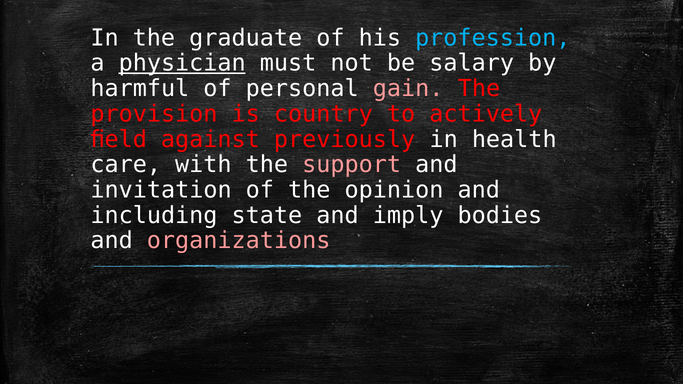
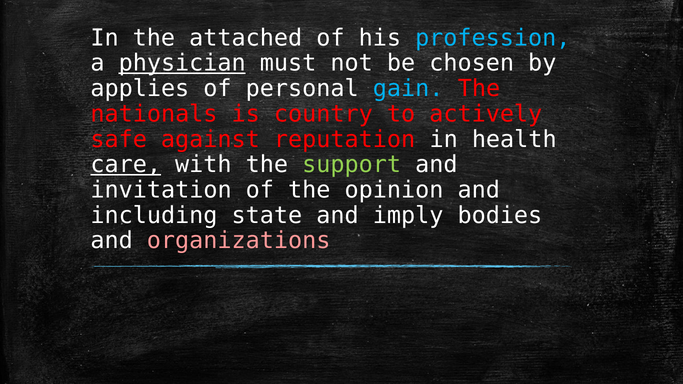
graduate: graduate -> attached
salary: salary -> chosen
harmful: harmful -> applies
gain colour: pink -> light blue
provision: provision -> nationals
ﬁeld: ﬁeld -> safe
previously: previously -> reputation
care underline: none -> present
support colour: pink -> light green
